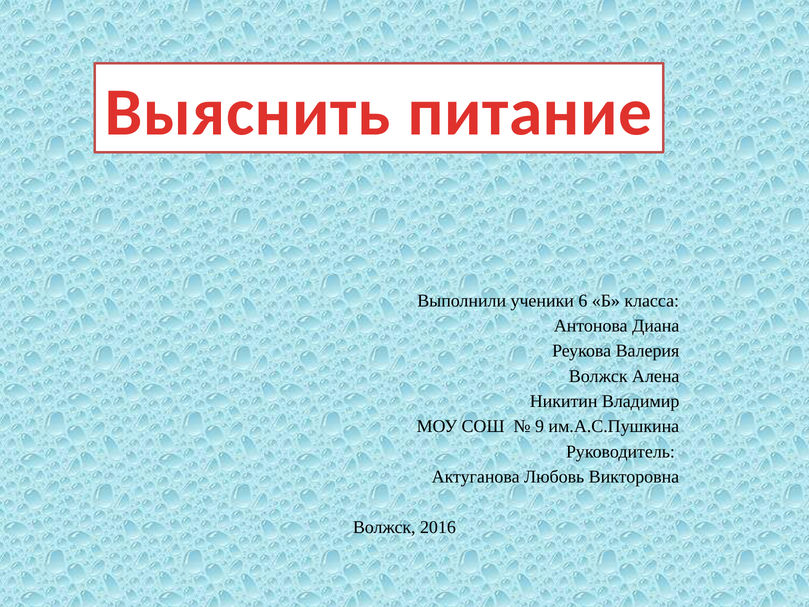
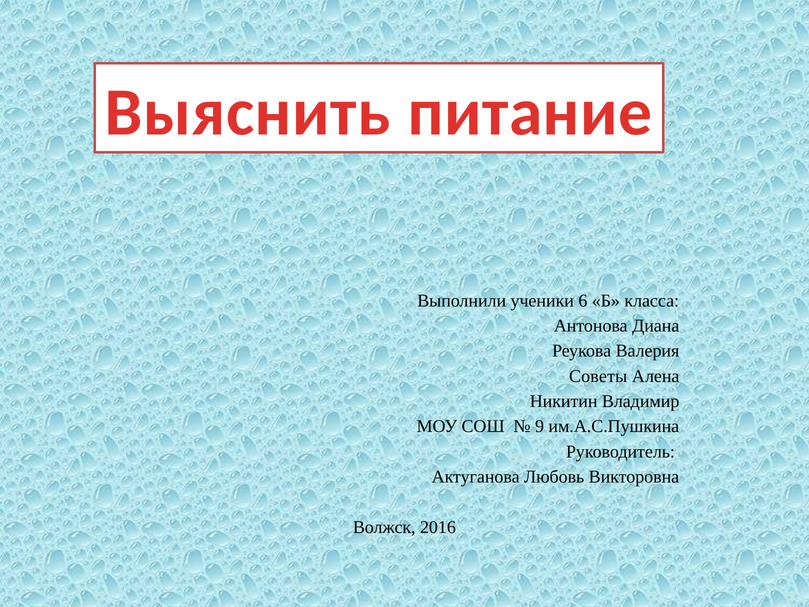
Волжск at (598, 376): Волжск -> Советы
